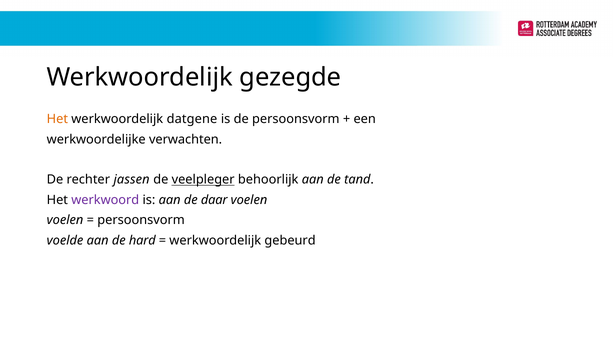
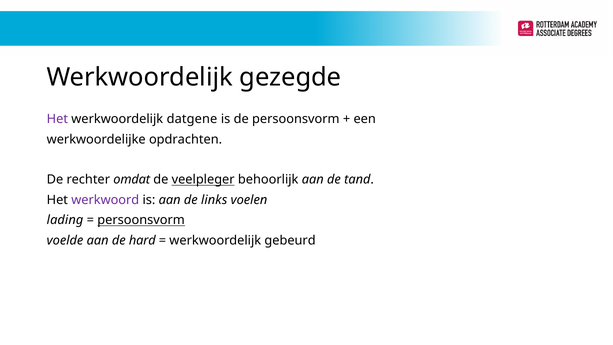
Het at (57, 119) colour: orange -> purple
verwachten: verwachten -> opdrachten
jassen: jassen -> omdat
daar: daar -> links
voelen at (65, 220): voelen -> lading
persoonsvorm at (141, 220) underline: none -> present
